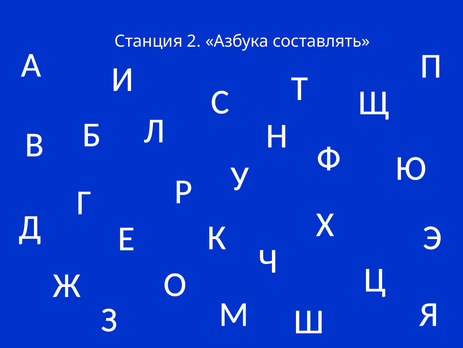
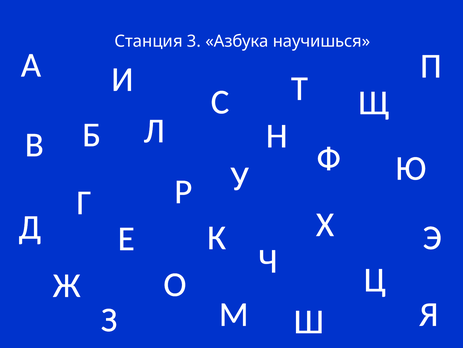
2: 2 -> 3
составлять: составлять -> научишься
